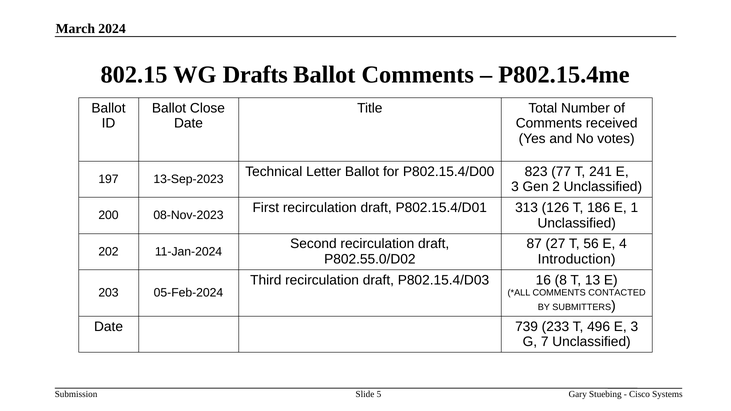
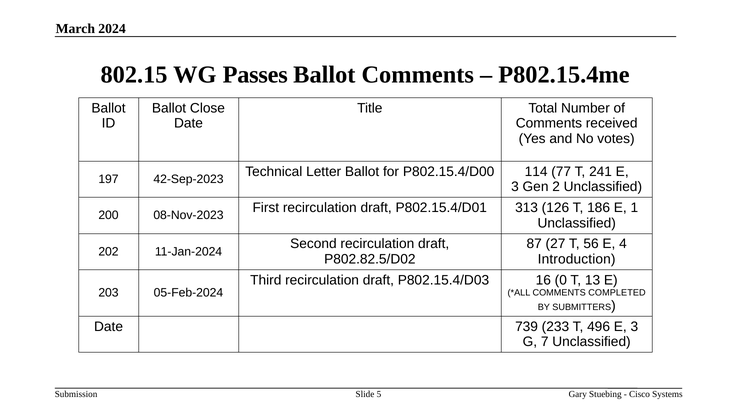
Drafts: Drafts -> Passes
823: 823 -> 114
13-Sep-2023: 13-Sep-2023 -> 42-Sep-2023
P802.55.0/D02: P802.55.0/D02 -> P802.82.5/D02
8: 8 -> 0
CONTACTED: CONTACTED -> COMPLETED
